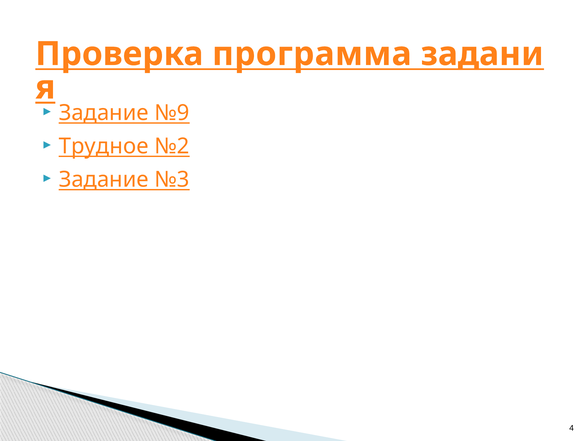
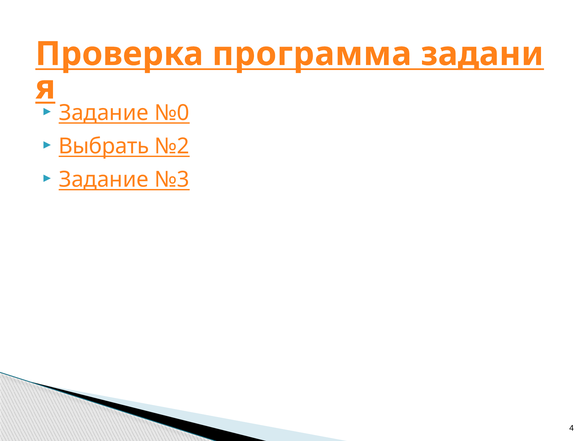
№9: №9 -> №0
Трудное: Трудное -> Выбрать
